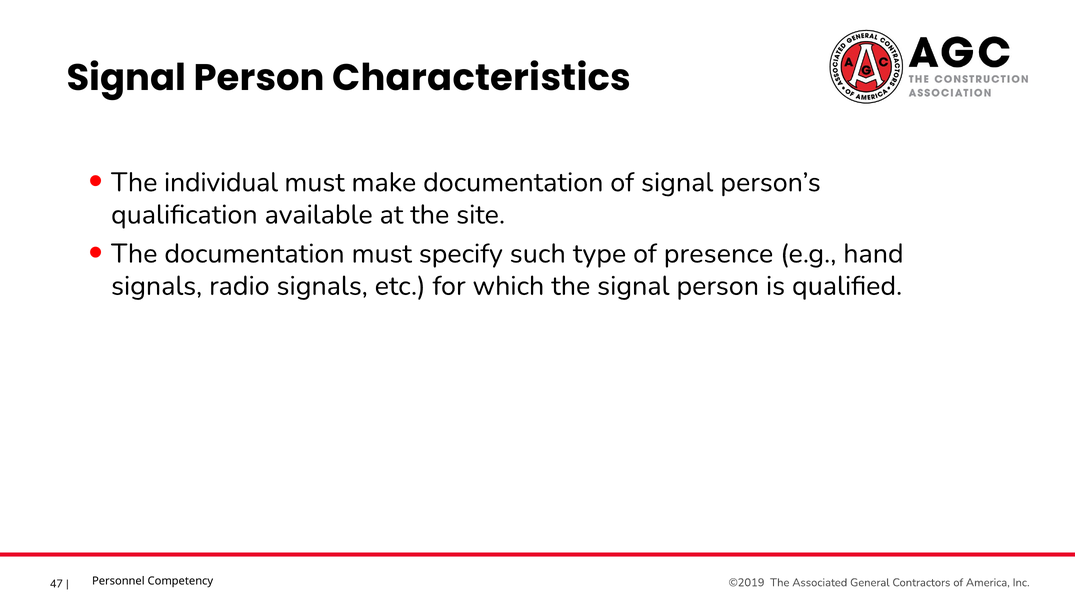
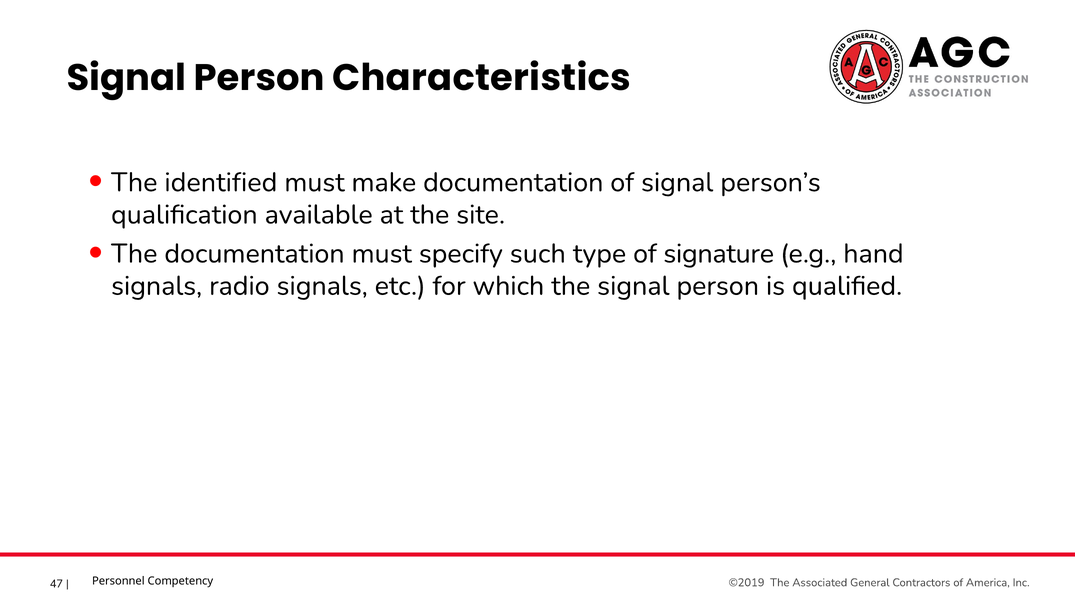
individual: individual -> identified
presence: presence -> signature
